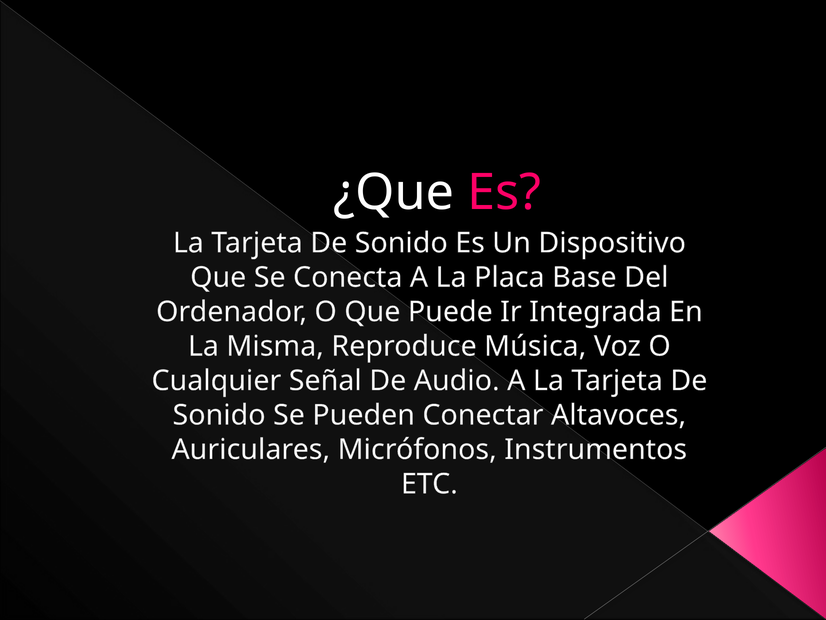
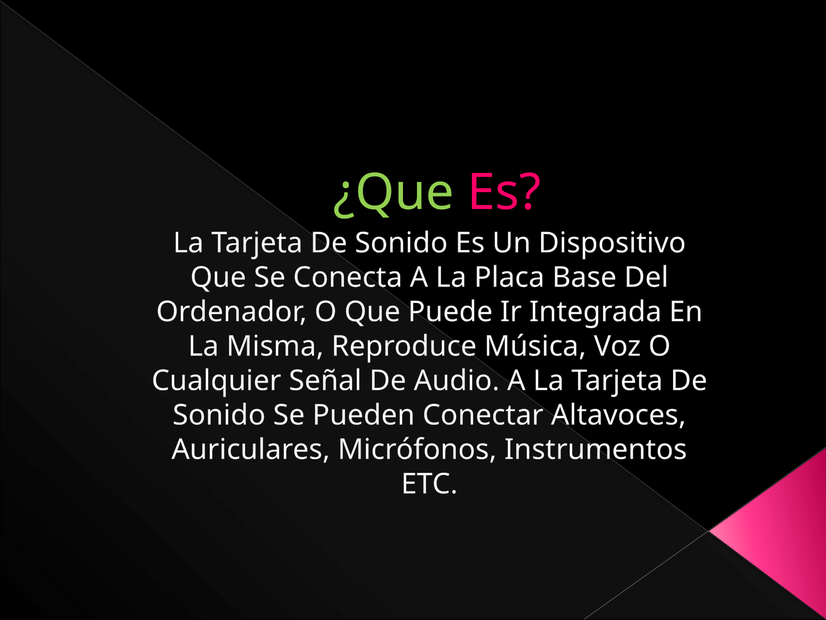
¿Que colour: white -> light green
